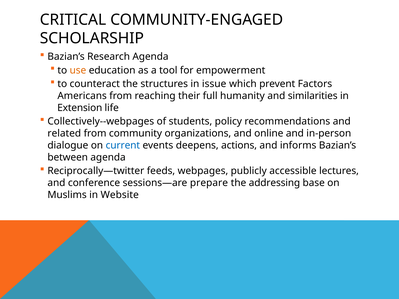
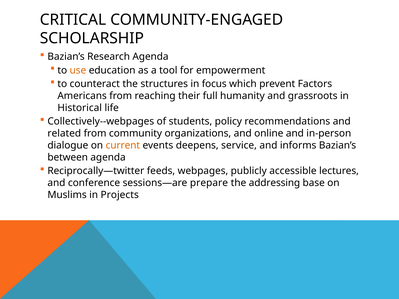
issue: issue -> focus
similarities: similarities -> grassroots
Extension: Extension -> Historical
current colour: blue -> orange
actions: actions -> service
Website: Website -> Projects
